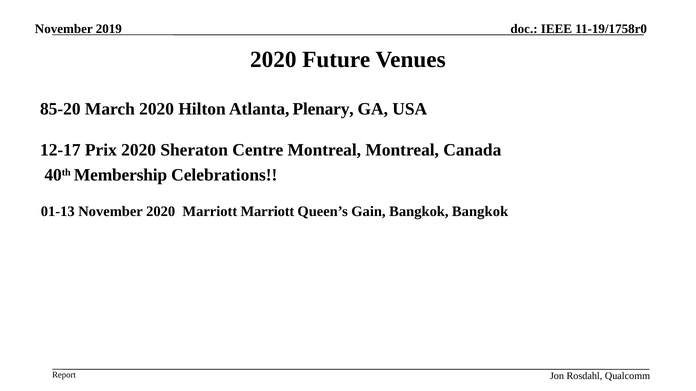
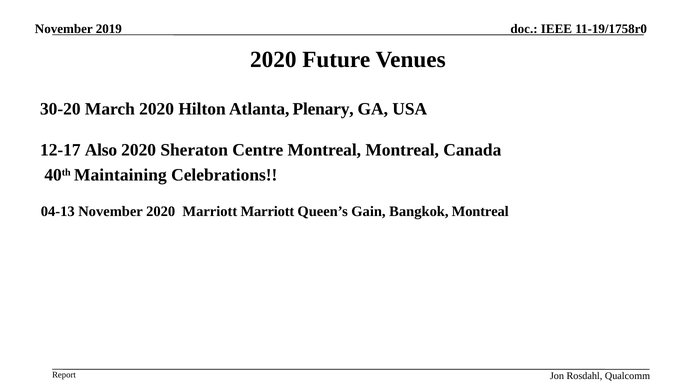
85-20: 85-20 -> 30-20
Prix: Prix -> Also
Membership: Membership -> Maintaining
01-13: 01-13 -> 04-13
Bangkok Bangkok: Bangkok -> Montreal
